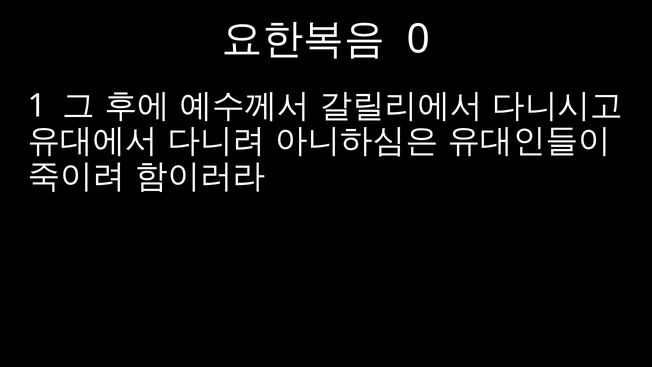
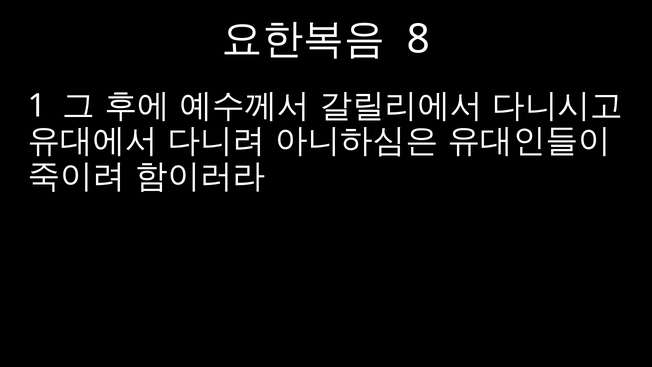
0: 0 -> 8
